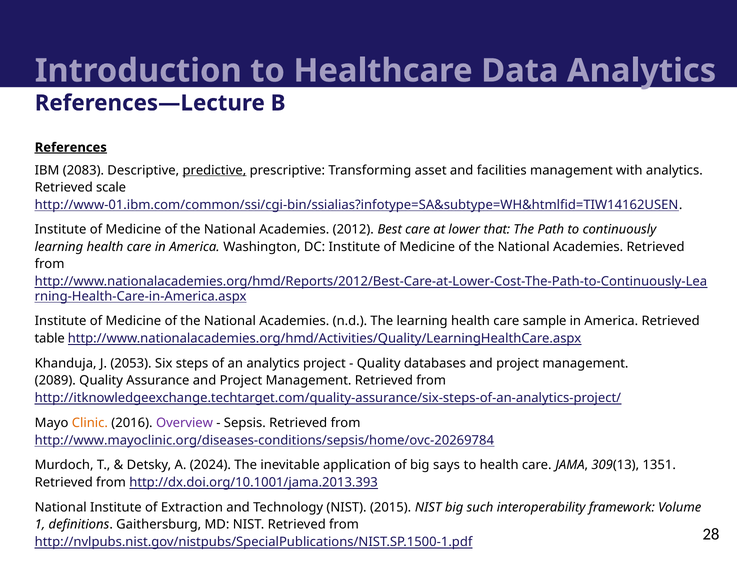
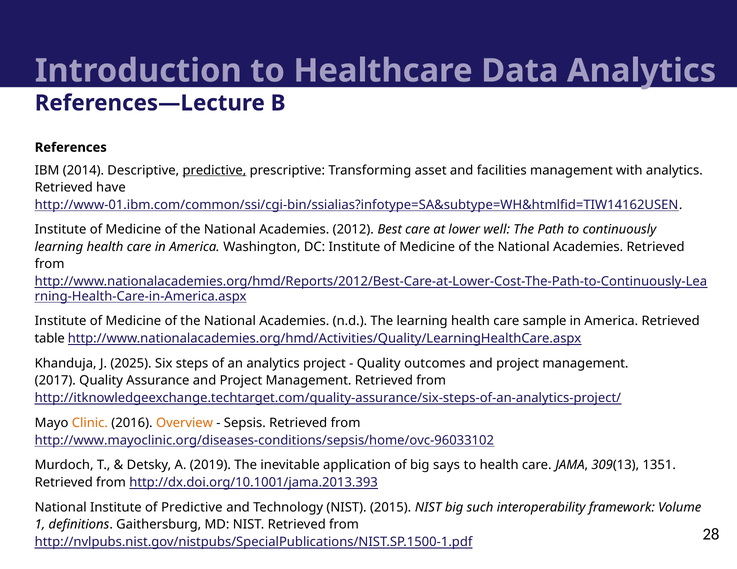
References underline: present -> none
2083: 2083 -> 2014
scale: scale -> have
that: that -> well
2053: 2053 -> 2025
databases: databases -> outcomes
2089: 2089 -> 2017
Overview colour: purple -> orange
http://www.mayoclinic.org/diseases-conditions/sepsis/home/ovc-20269784: http://www.mayoclinic.org/diseases-conditions/sepsis/home/ovc-20269784 -> http://www.mayoclinic.org/diseases-conditions/sepsis/home/ovc-96033102
2024: 2024 -> 2019
of Extraction: Extraction -> Predictive
